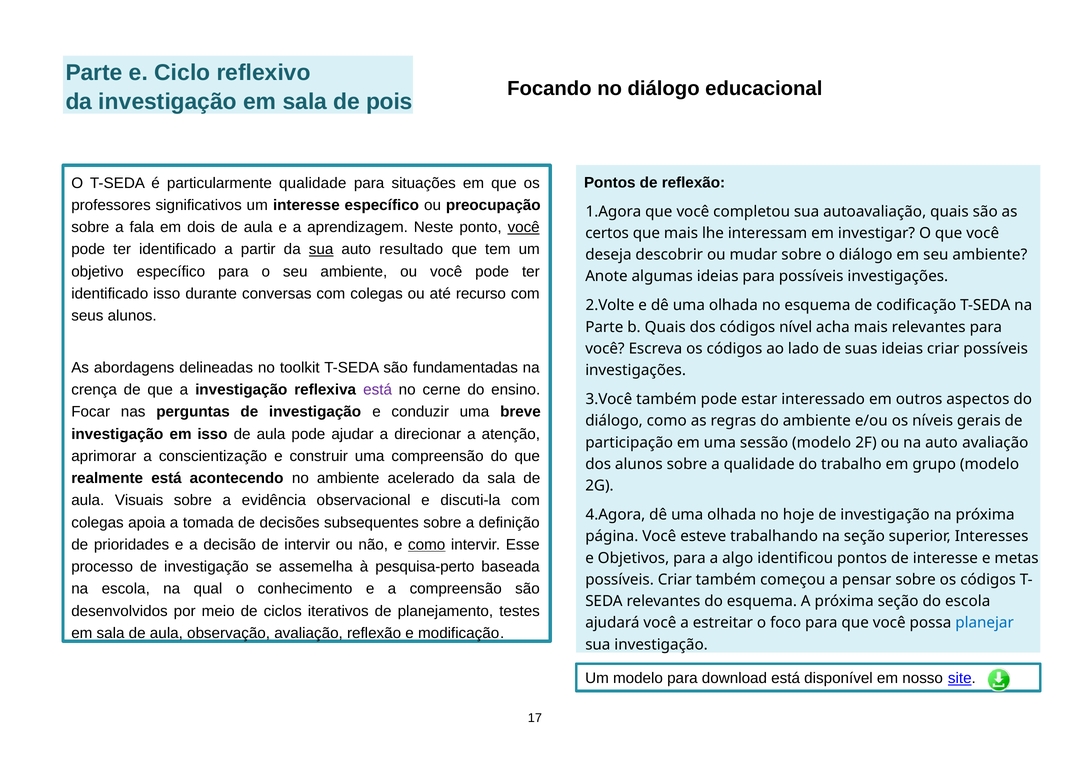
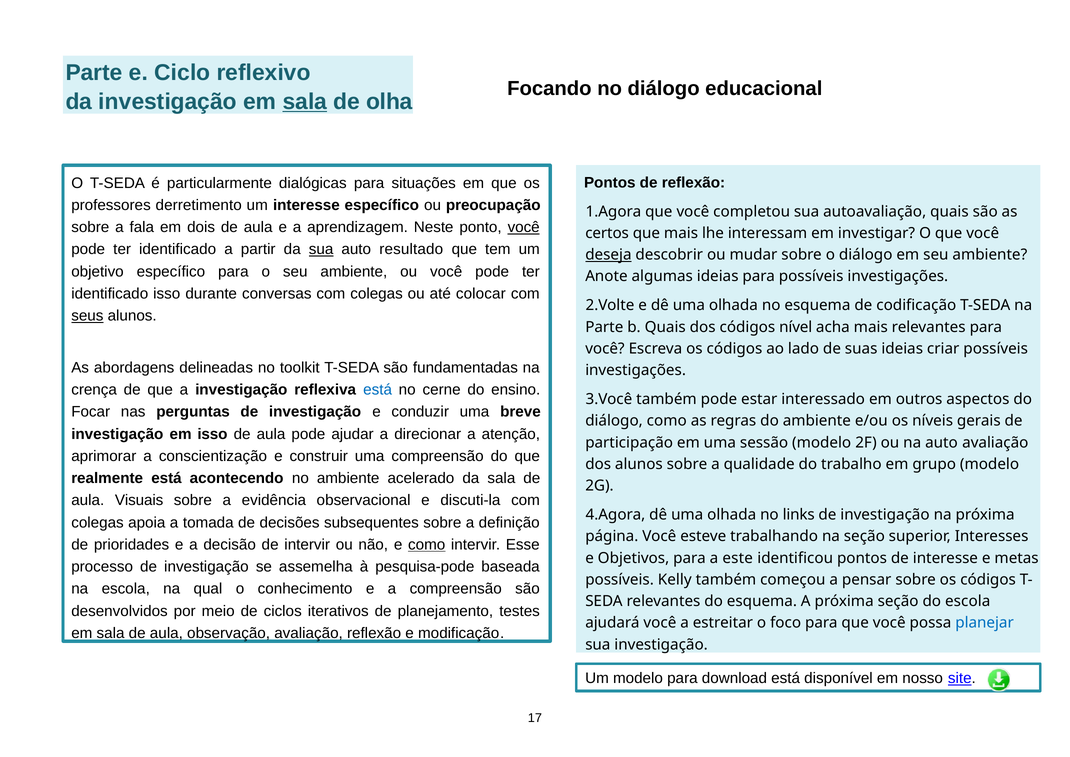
sala at (305, 102) underline: none -> present
pois: pois -> olha
particularmente qualidade: qualidade -> dialógicas
significativos: significativos -> derretimento
deseja underline: none -> present
recurso: recurso -> colocar
seus underline: none -> present
está at (378, 390) colour: purple -> blue
hoje: hoje -> links
algo: algo -> este
pesquisa-perto: pesquisa-perto -> pesquisa-pode
possíveis Criar: Criar -> Kelly
